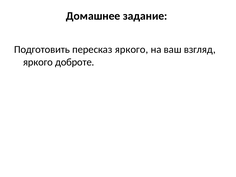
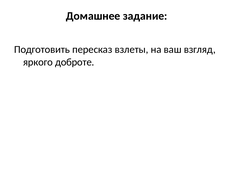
пересказ яркого: яркого -> взлеты
